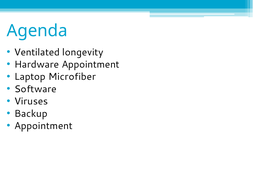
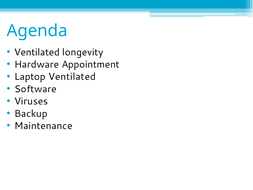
Laptop Microfiber: Microfiber -> Ventilated
Appointment at (43, 126): Appointment -> Maintenance
